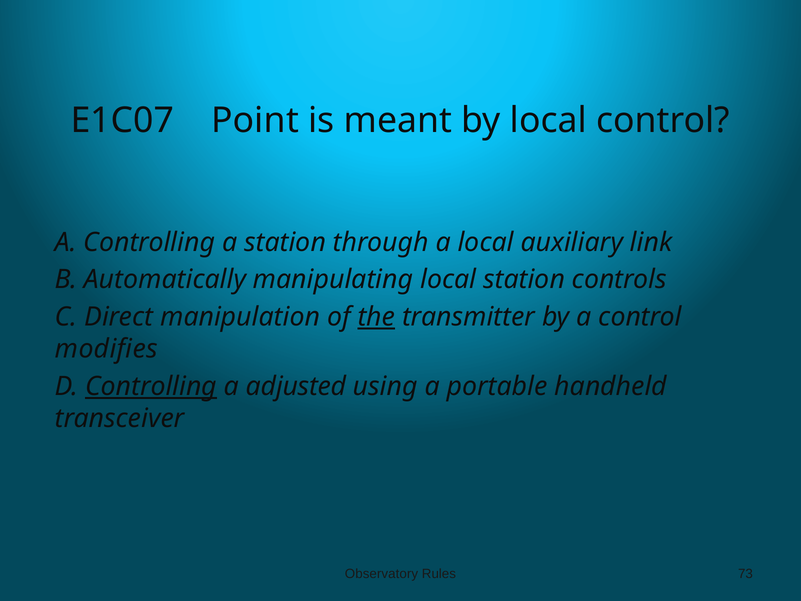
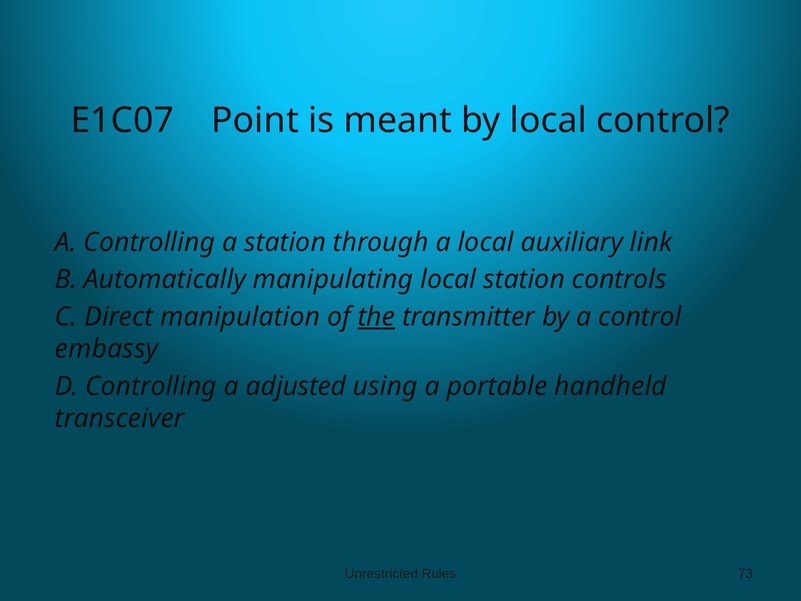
modifies: modifies -> embassy
Controlling at (151, 386) underline: present -> none
Observatory: Observatory -> Unrestricted
